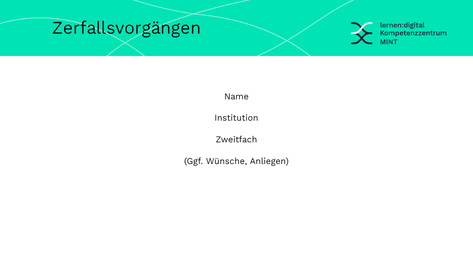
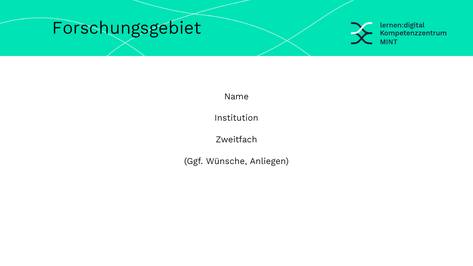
Zerfallsvorgängen: Zerfallsvorgängen -> Forschungsgebiet
